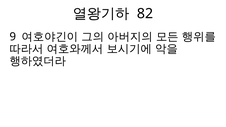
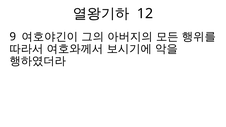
82: 82 -> 12
